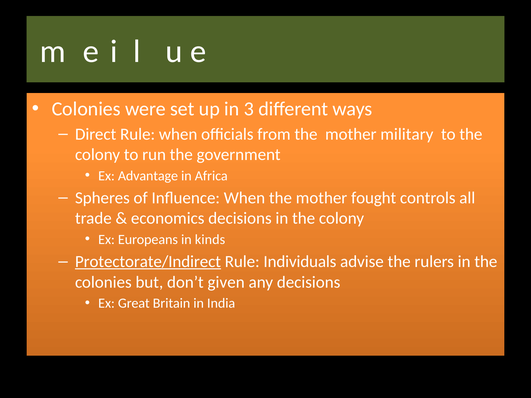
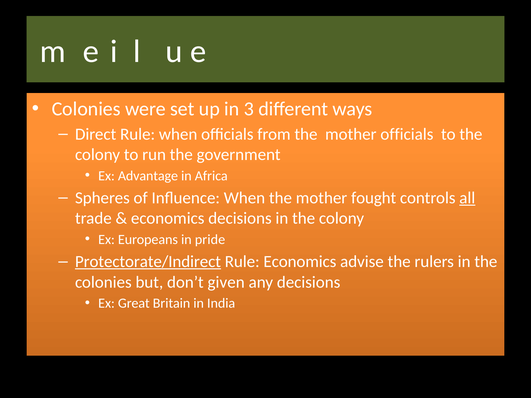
mother military: military -> officials
all underline: none -> present
kinds: kinds -> pride
Rule Individuals: Individuals -> Economics
